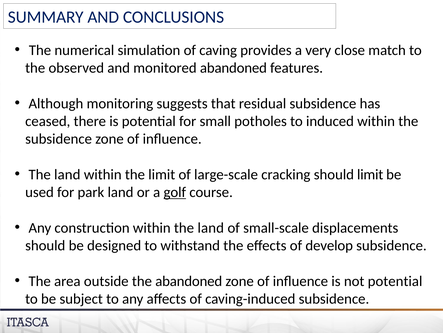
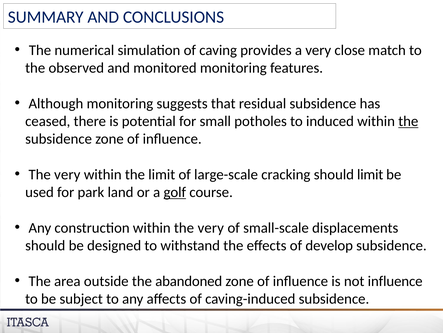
monitored abandoned: abandoned -> monitoring
the at (408, 121) underline: none -> present
land at (67, 174): land -> very
within the land: land -> very
not potential: potential -> influence
